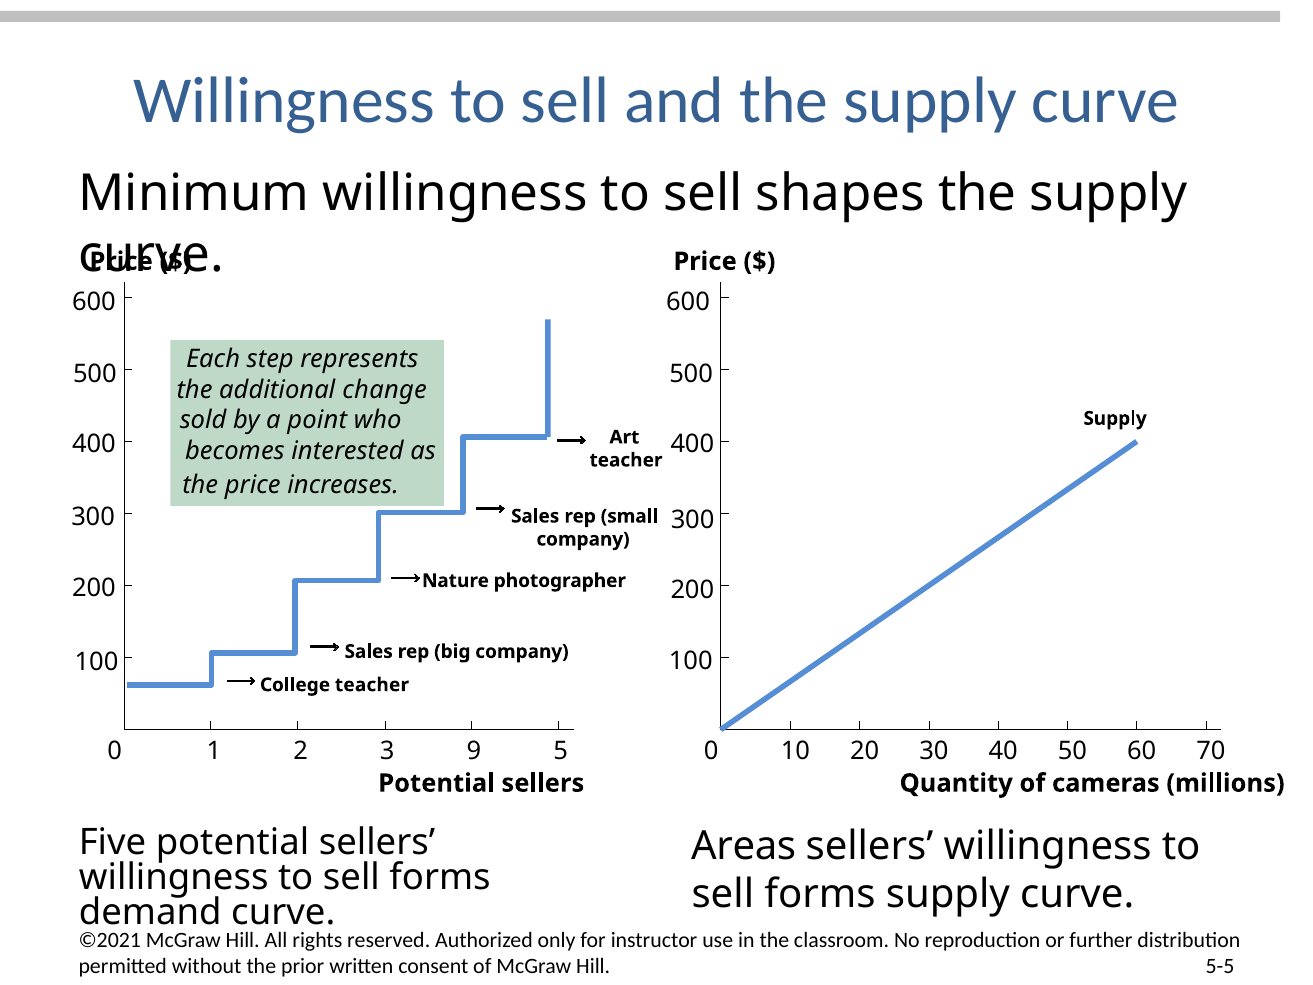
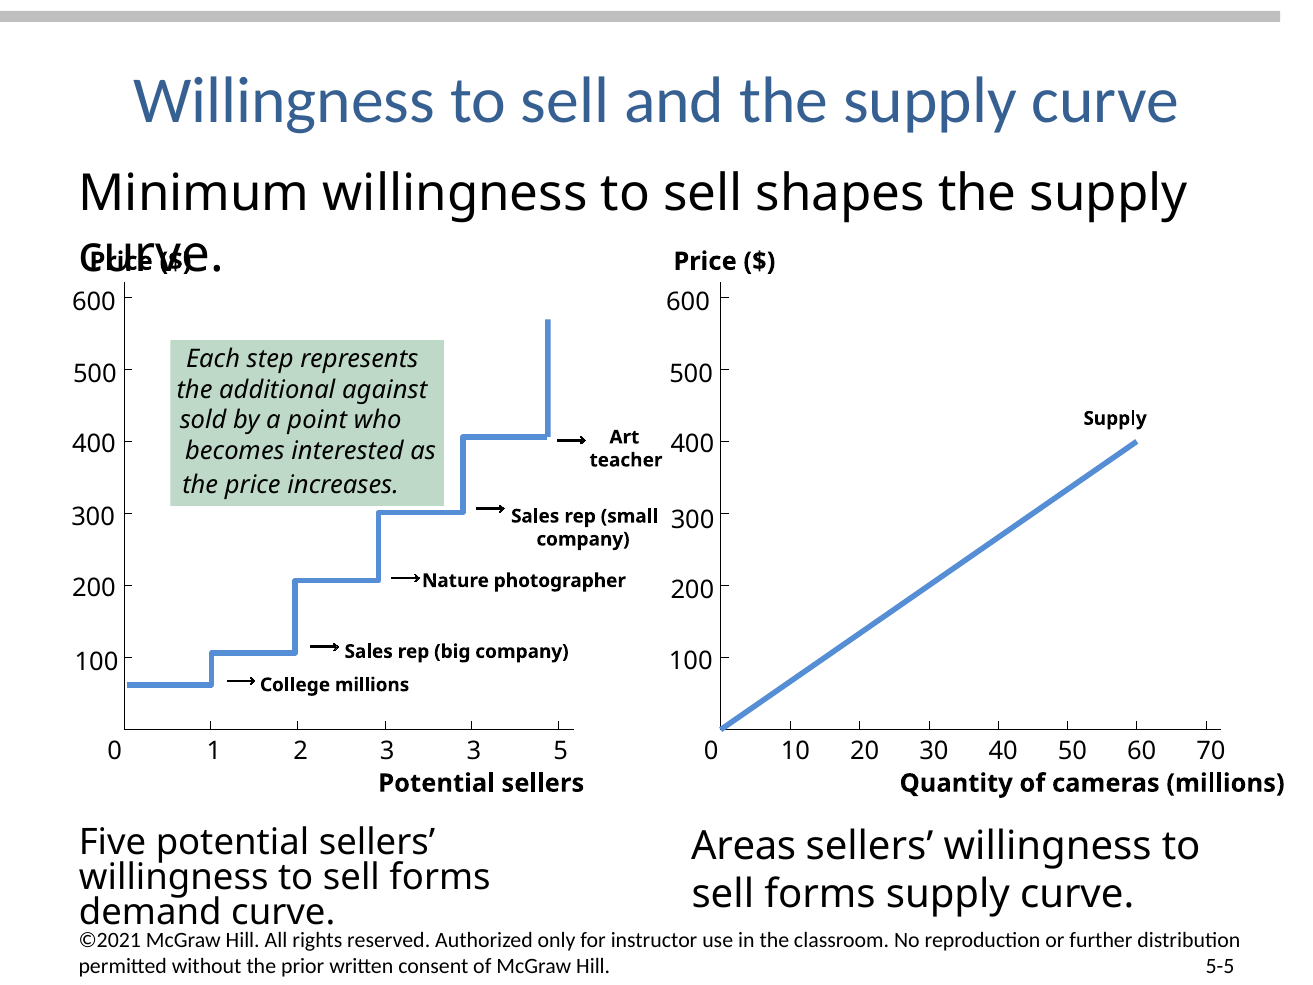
change: change -> against
College teacher: teacher -> millions
3 9: 9 -> 3
